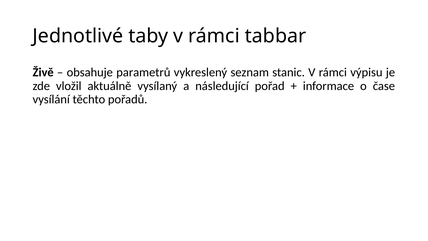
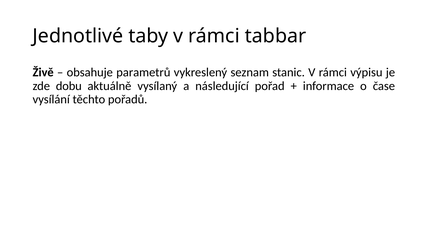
vložil: vložil -> dobu
